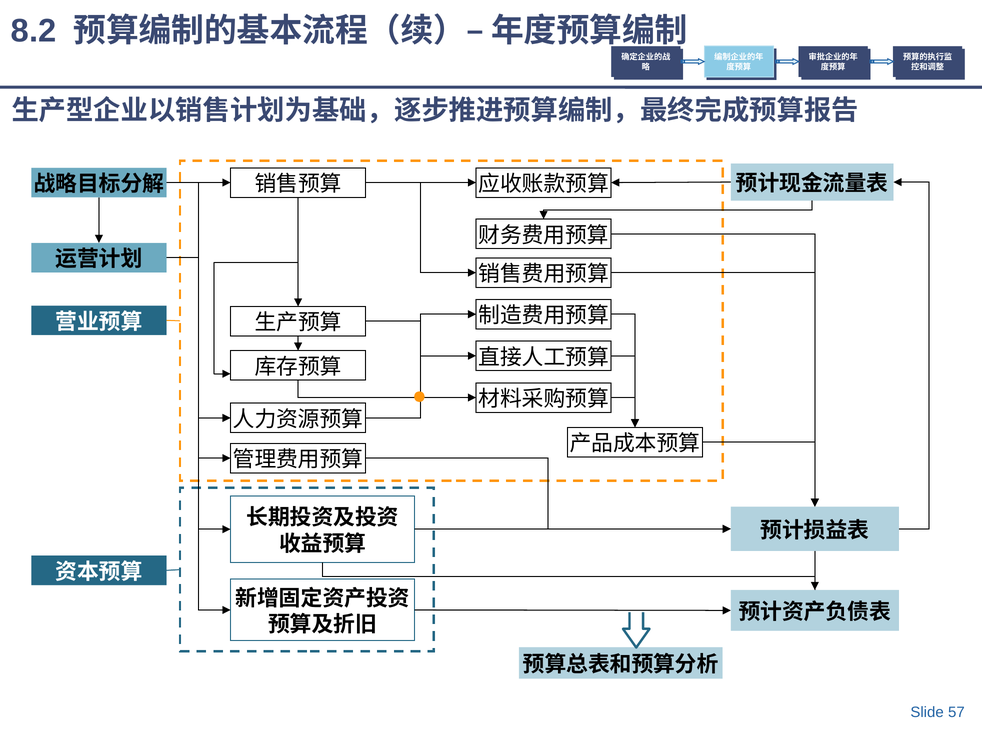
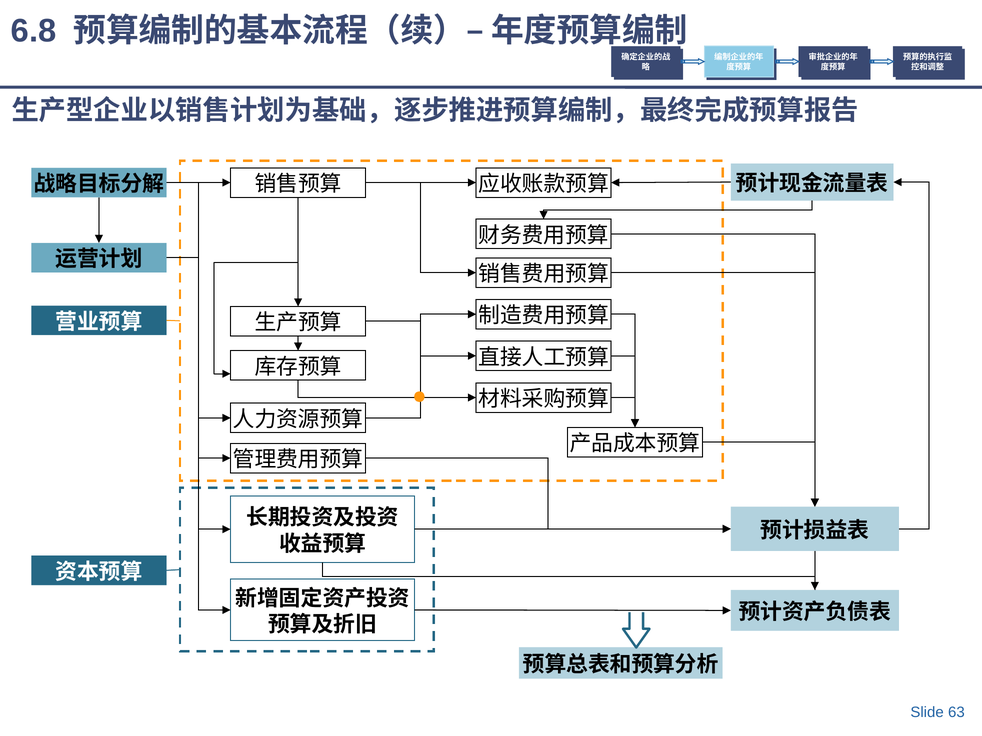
8.2: 8.2 -> 6.8
57: 57 -> 63
